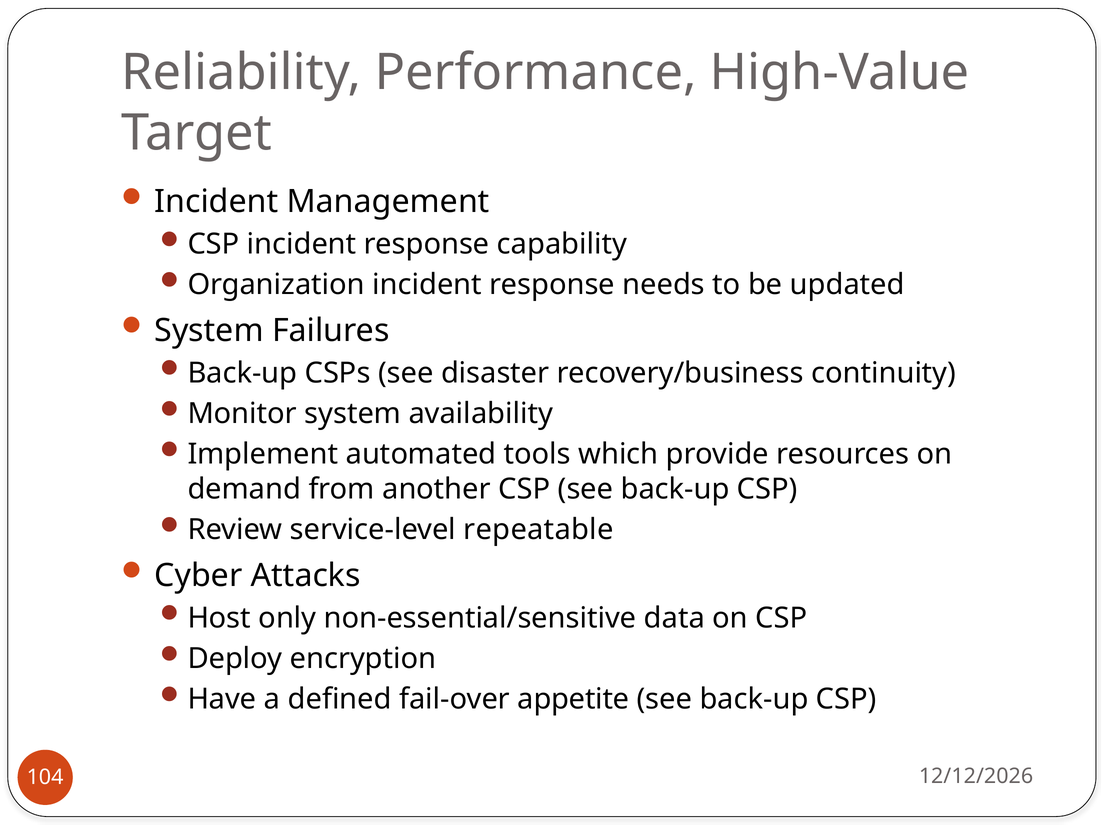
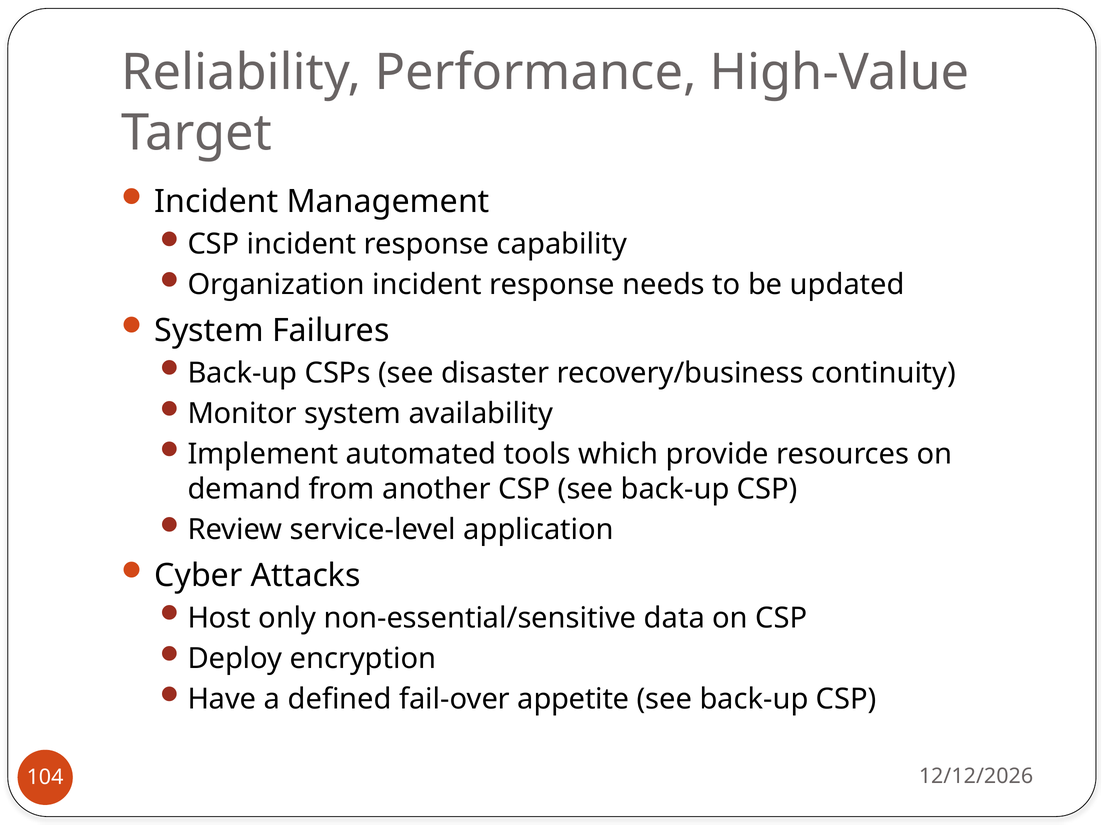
repeatable: repeatable -> application
